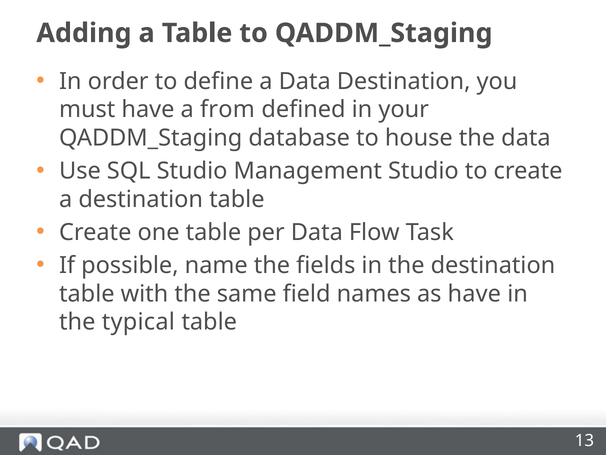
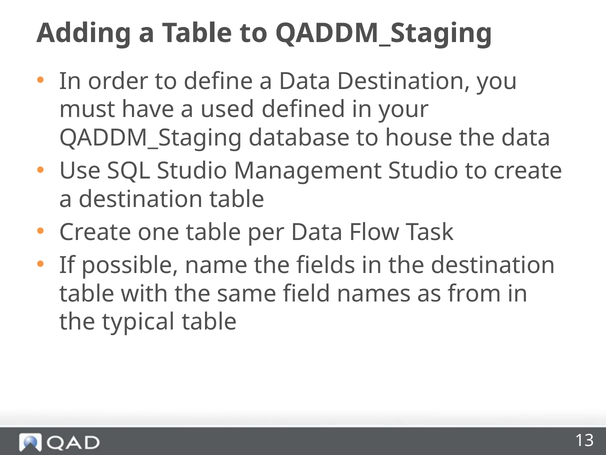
from: from -> used
as have: have -> from
